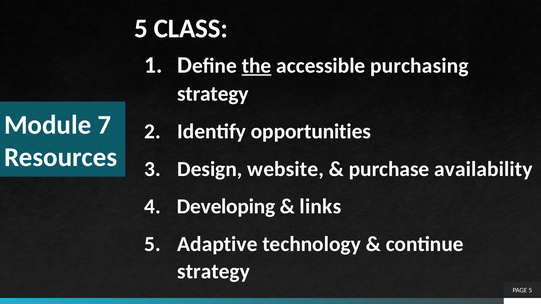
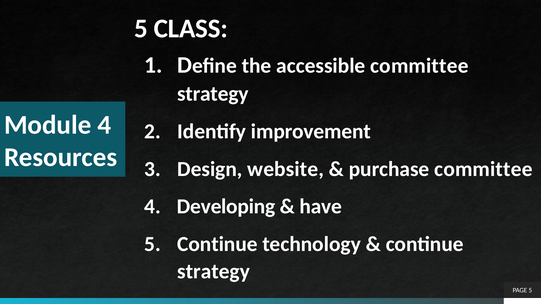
the underline: present -> none
accessible purchasing: purchasing -> committee
Module 7: 7 -> 4
opportunities: opportunities -> improvement
purchase availability: availability -> committee
links: links -> have
5 Adaptive: Adaptive -> Continue
